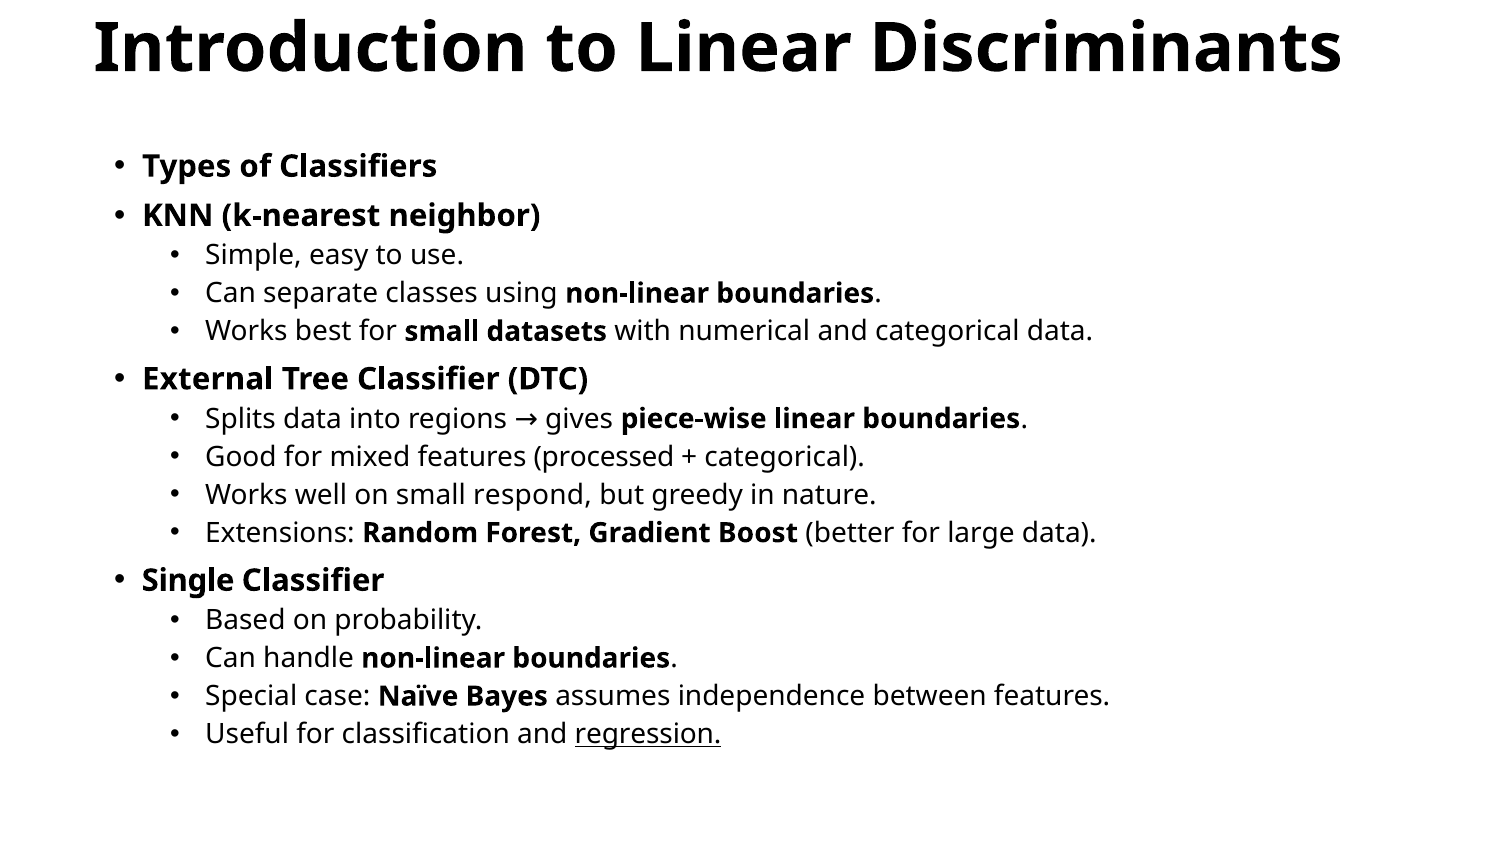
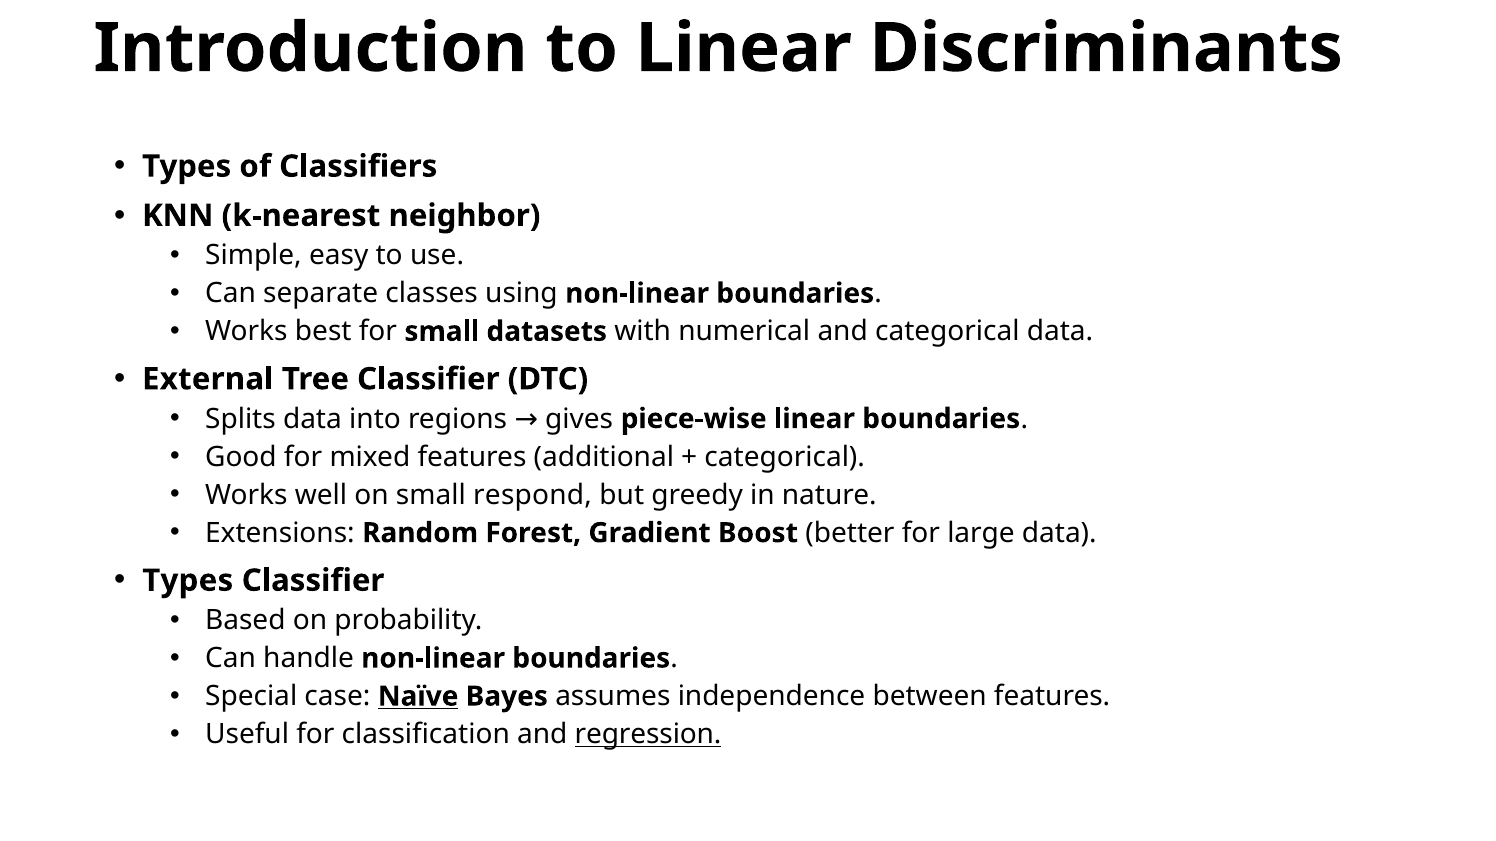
processed: processed -> additional
Single at (188, 581): Single -> Types
Naïve underline: none -> present
